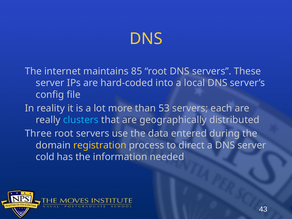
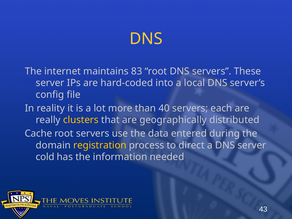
85: 85 -> 83
53: 53 -> 40
clusters colour: light blue -> yellow
Three: Three -> Cache
